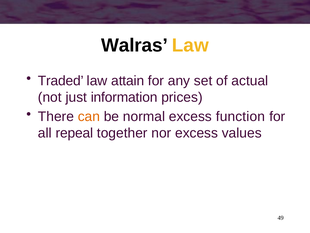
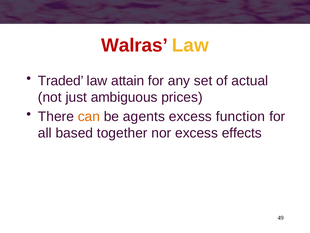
Walras colour: black -> red
information: information -> ambiguous
normal: normal -> agents
repeal: repeal -> based
values: values -> effects
